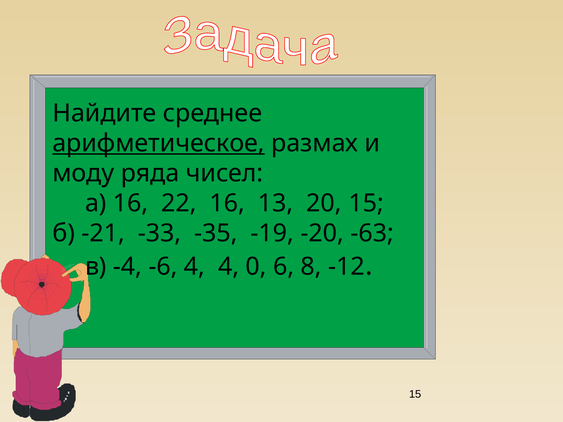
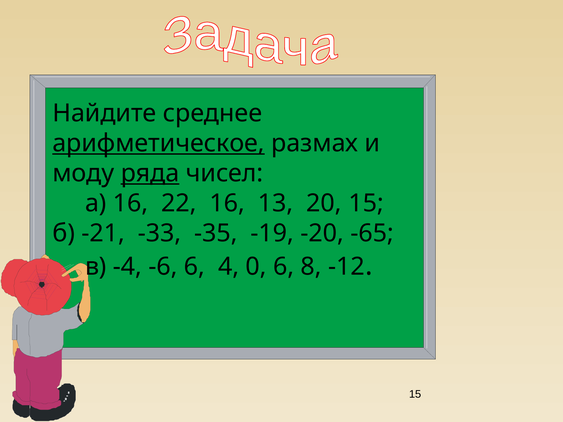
ряда underline: none -> present
-63: -63 -> -65
-6 4: 4 -> 6
